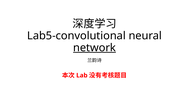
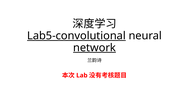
Lab5-convolutional underline: none -> present
